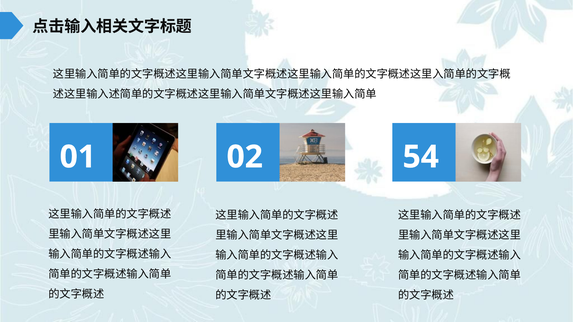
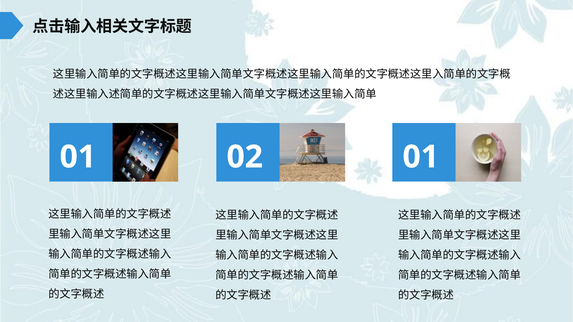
02 54: 54 -> 01
